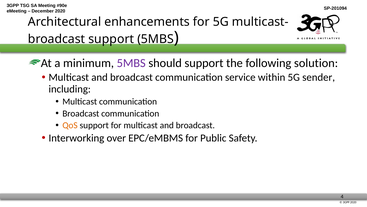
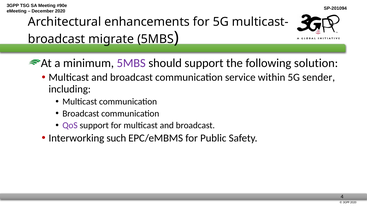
broadcast support: support -> migrate
QoS colour: orange -> purple
over: over -> such
